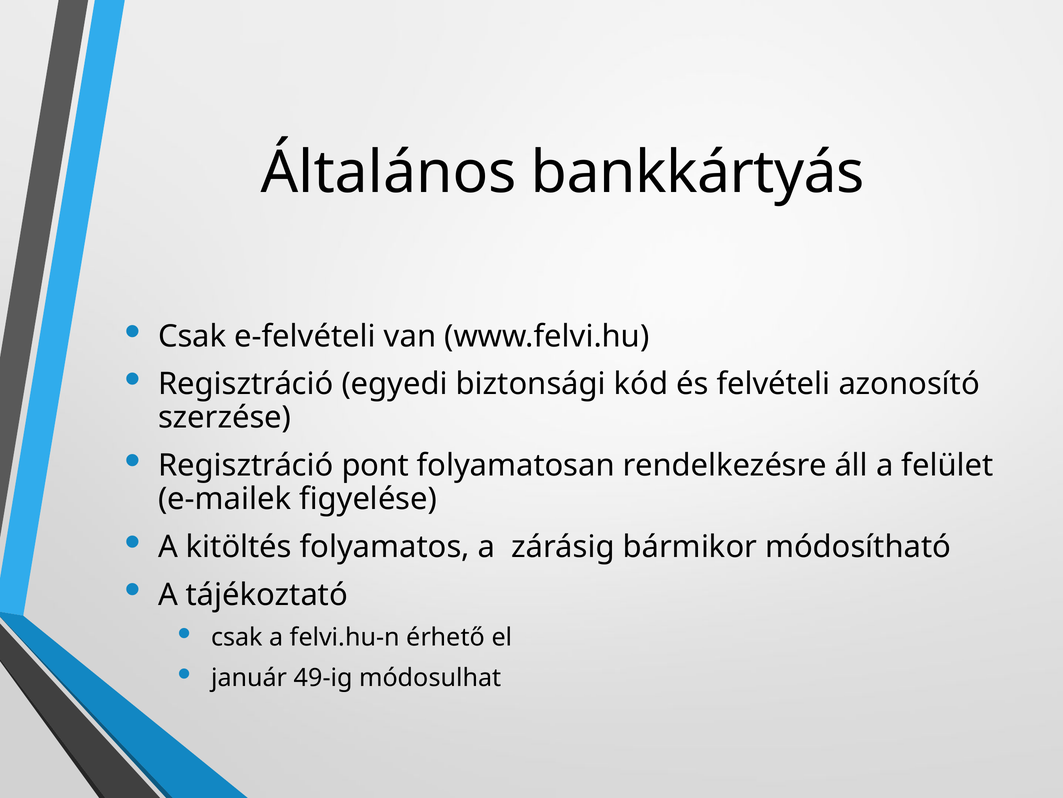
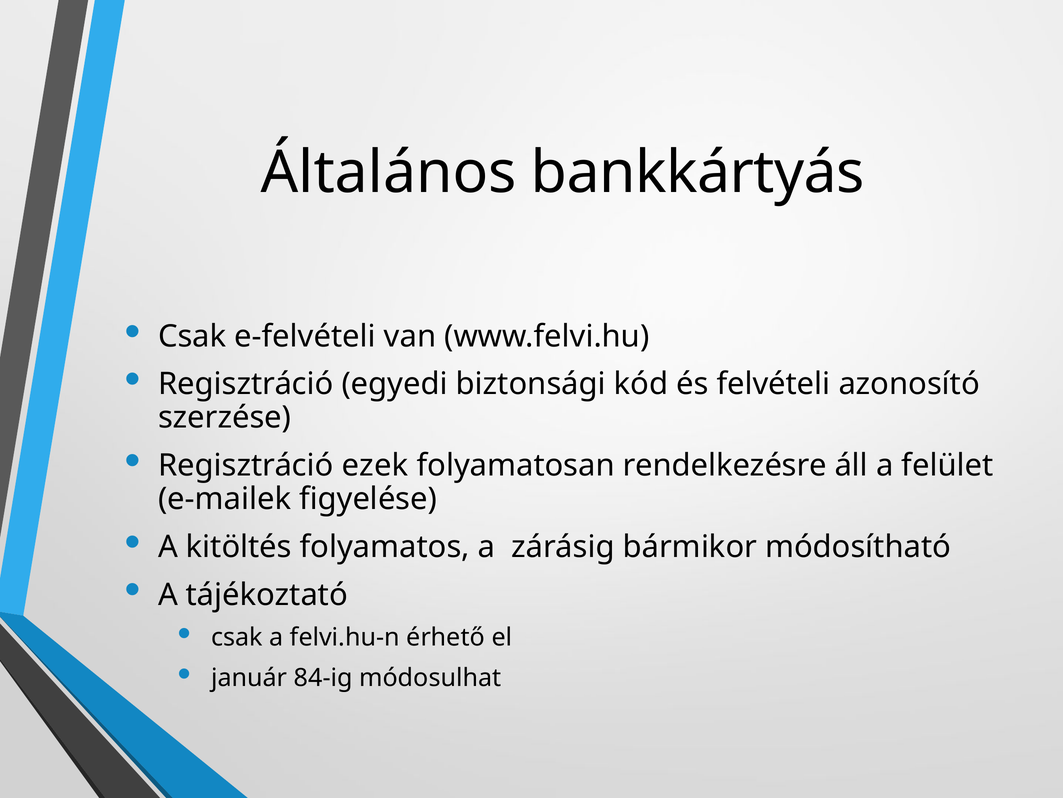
pont: pont -> ezek
49-ig: 49-ig -> 84-ig
